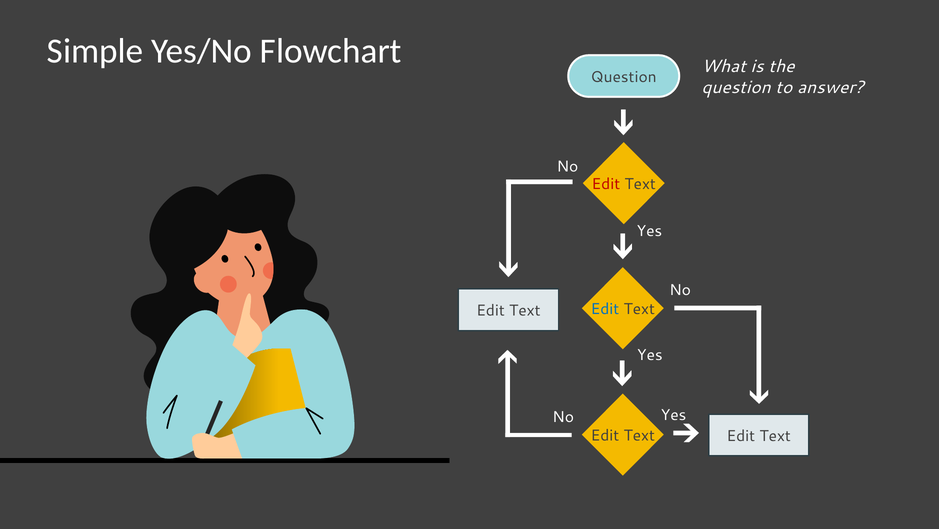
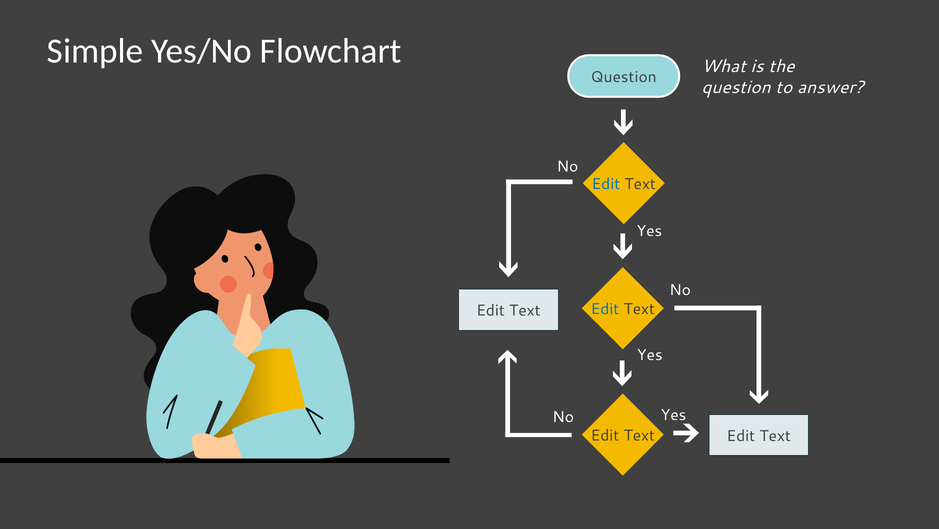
Edit at (606, 184) colour: red -> blue
